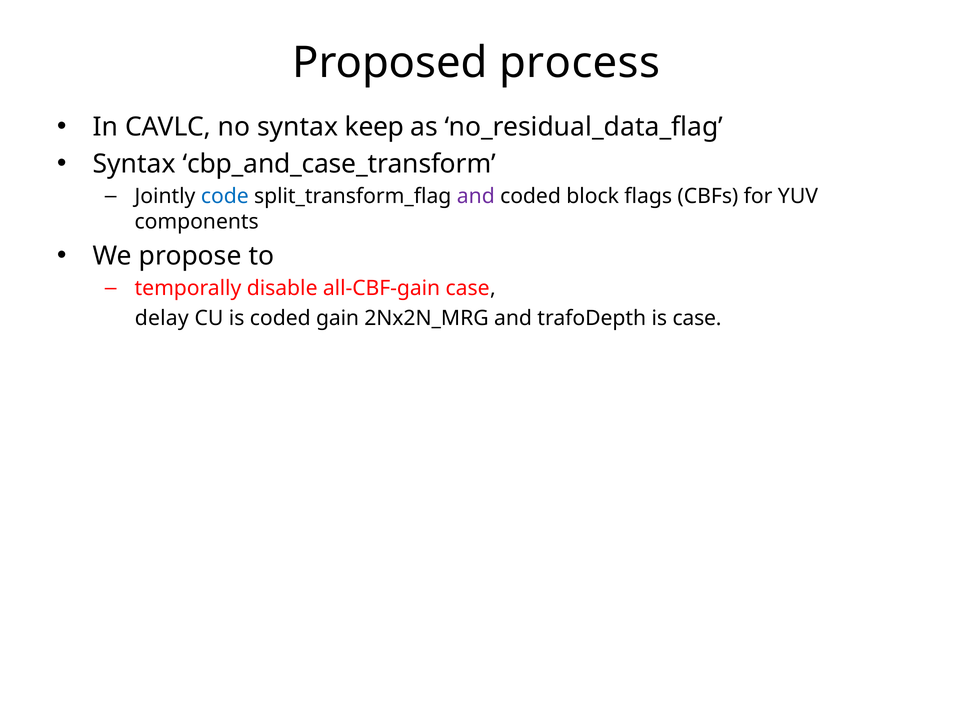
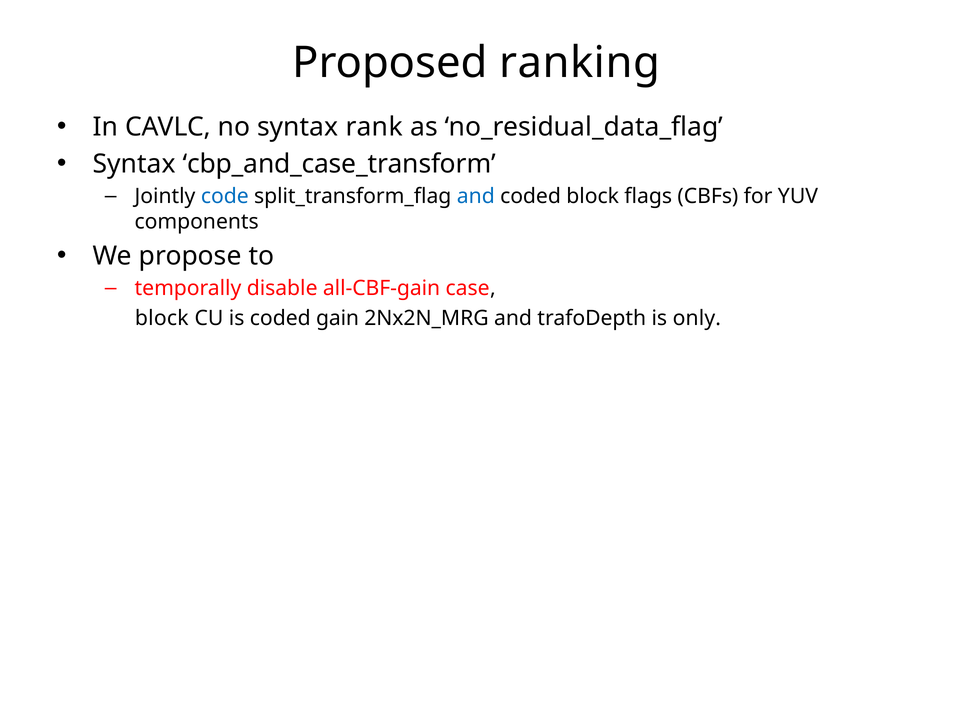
process: process -> ranking
keep: keep -> rank
and at (476, 196) colour: purple -> blue
delay at (162, 318): delay -> block
is case: case -> only
